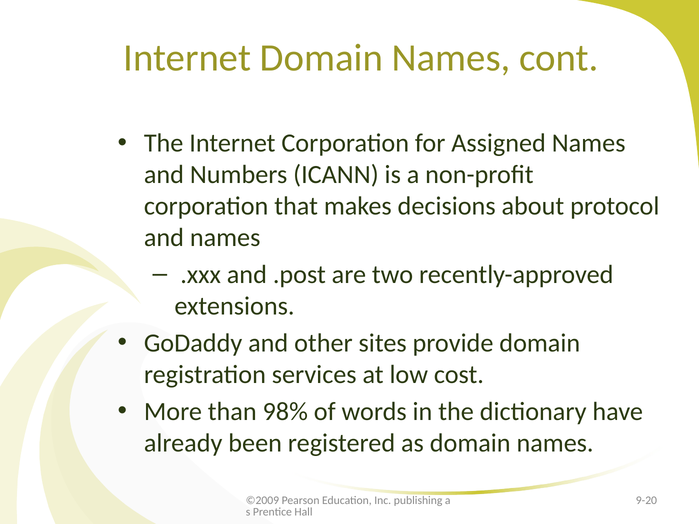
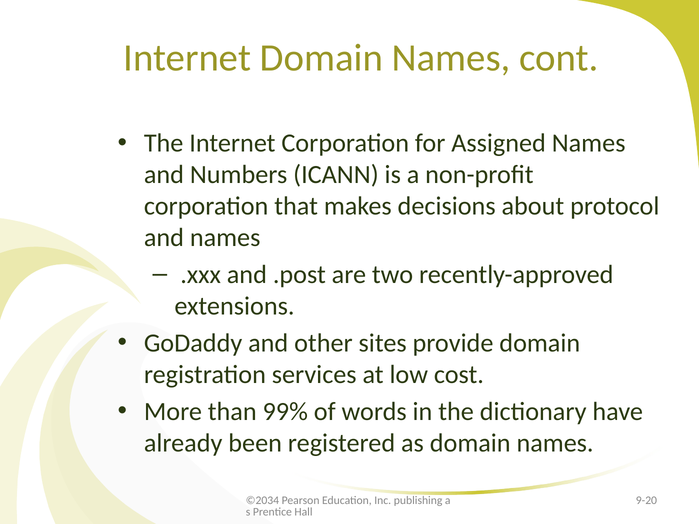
98%: 98% -> 99%
©2009: ©2009 -> ©2034
